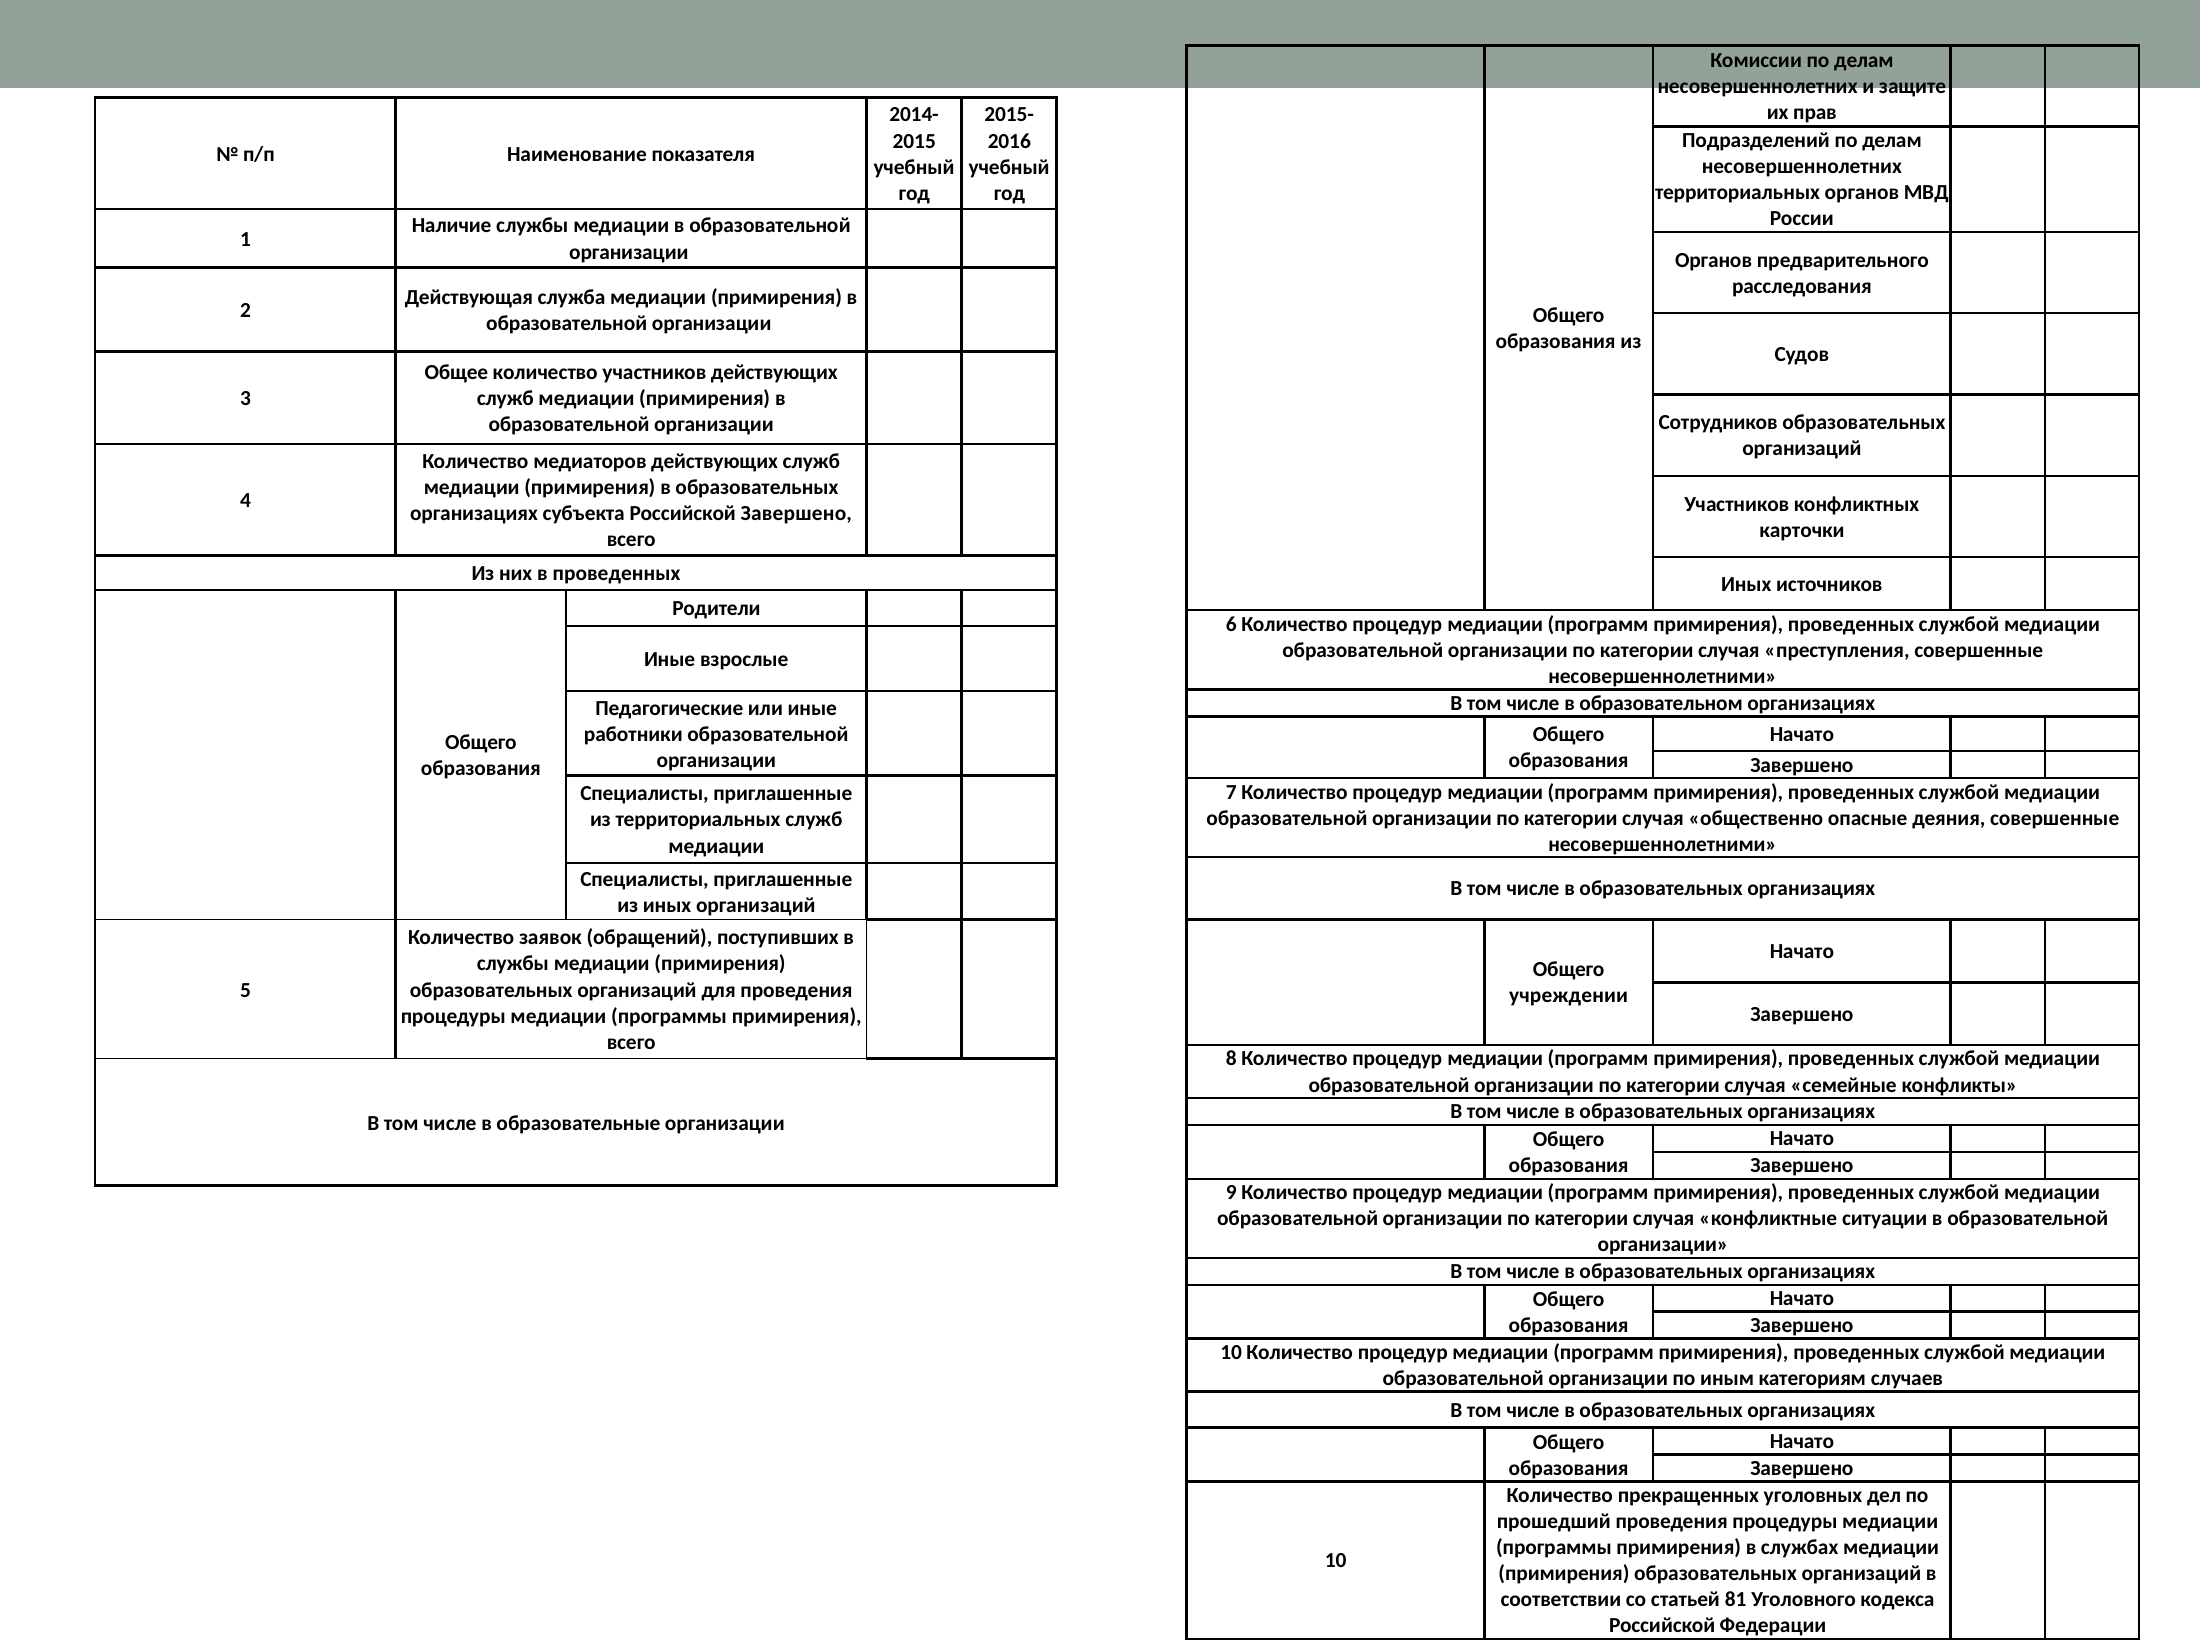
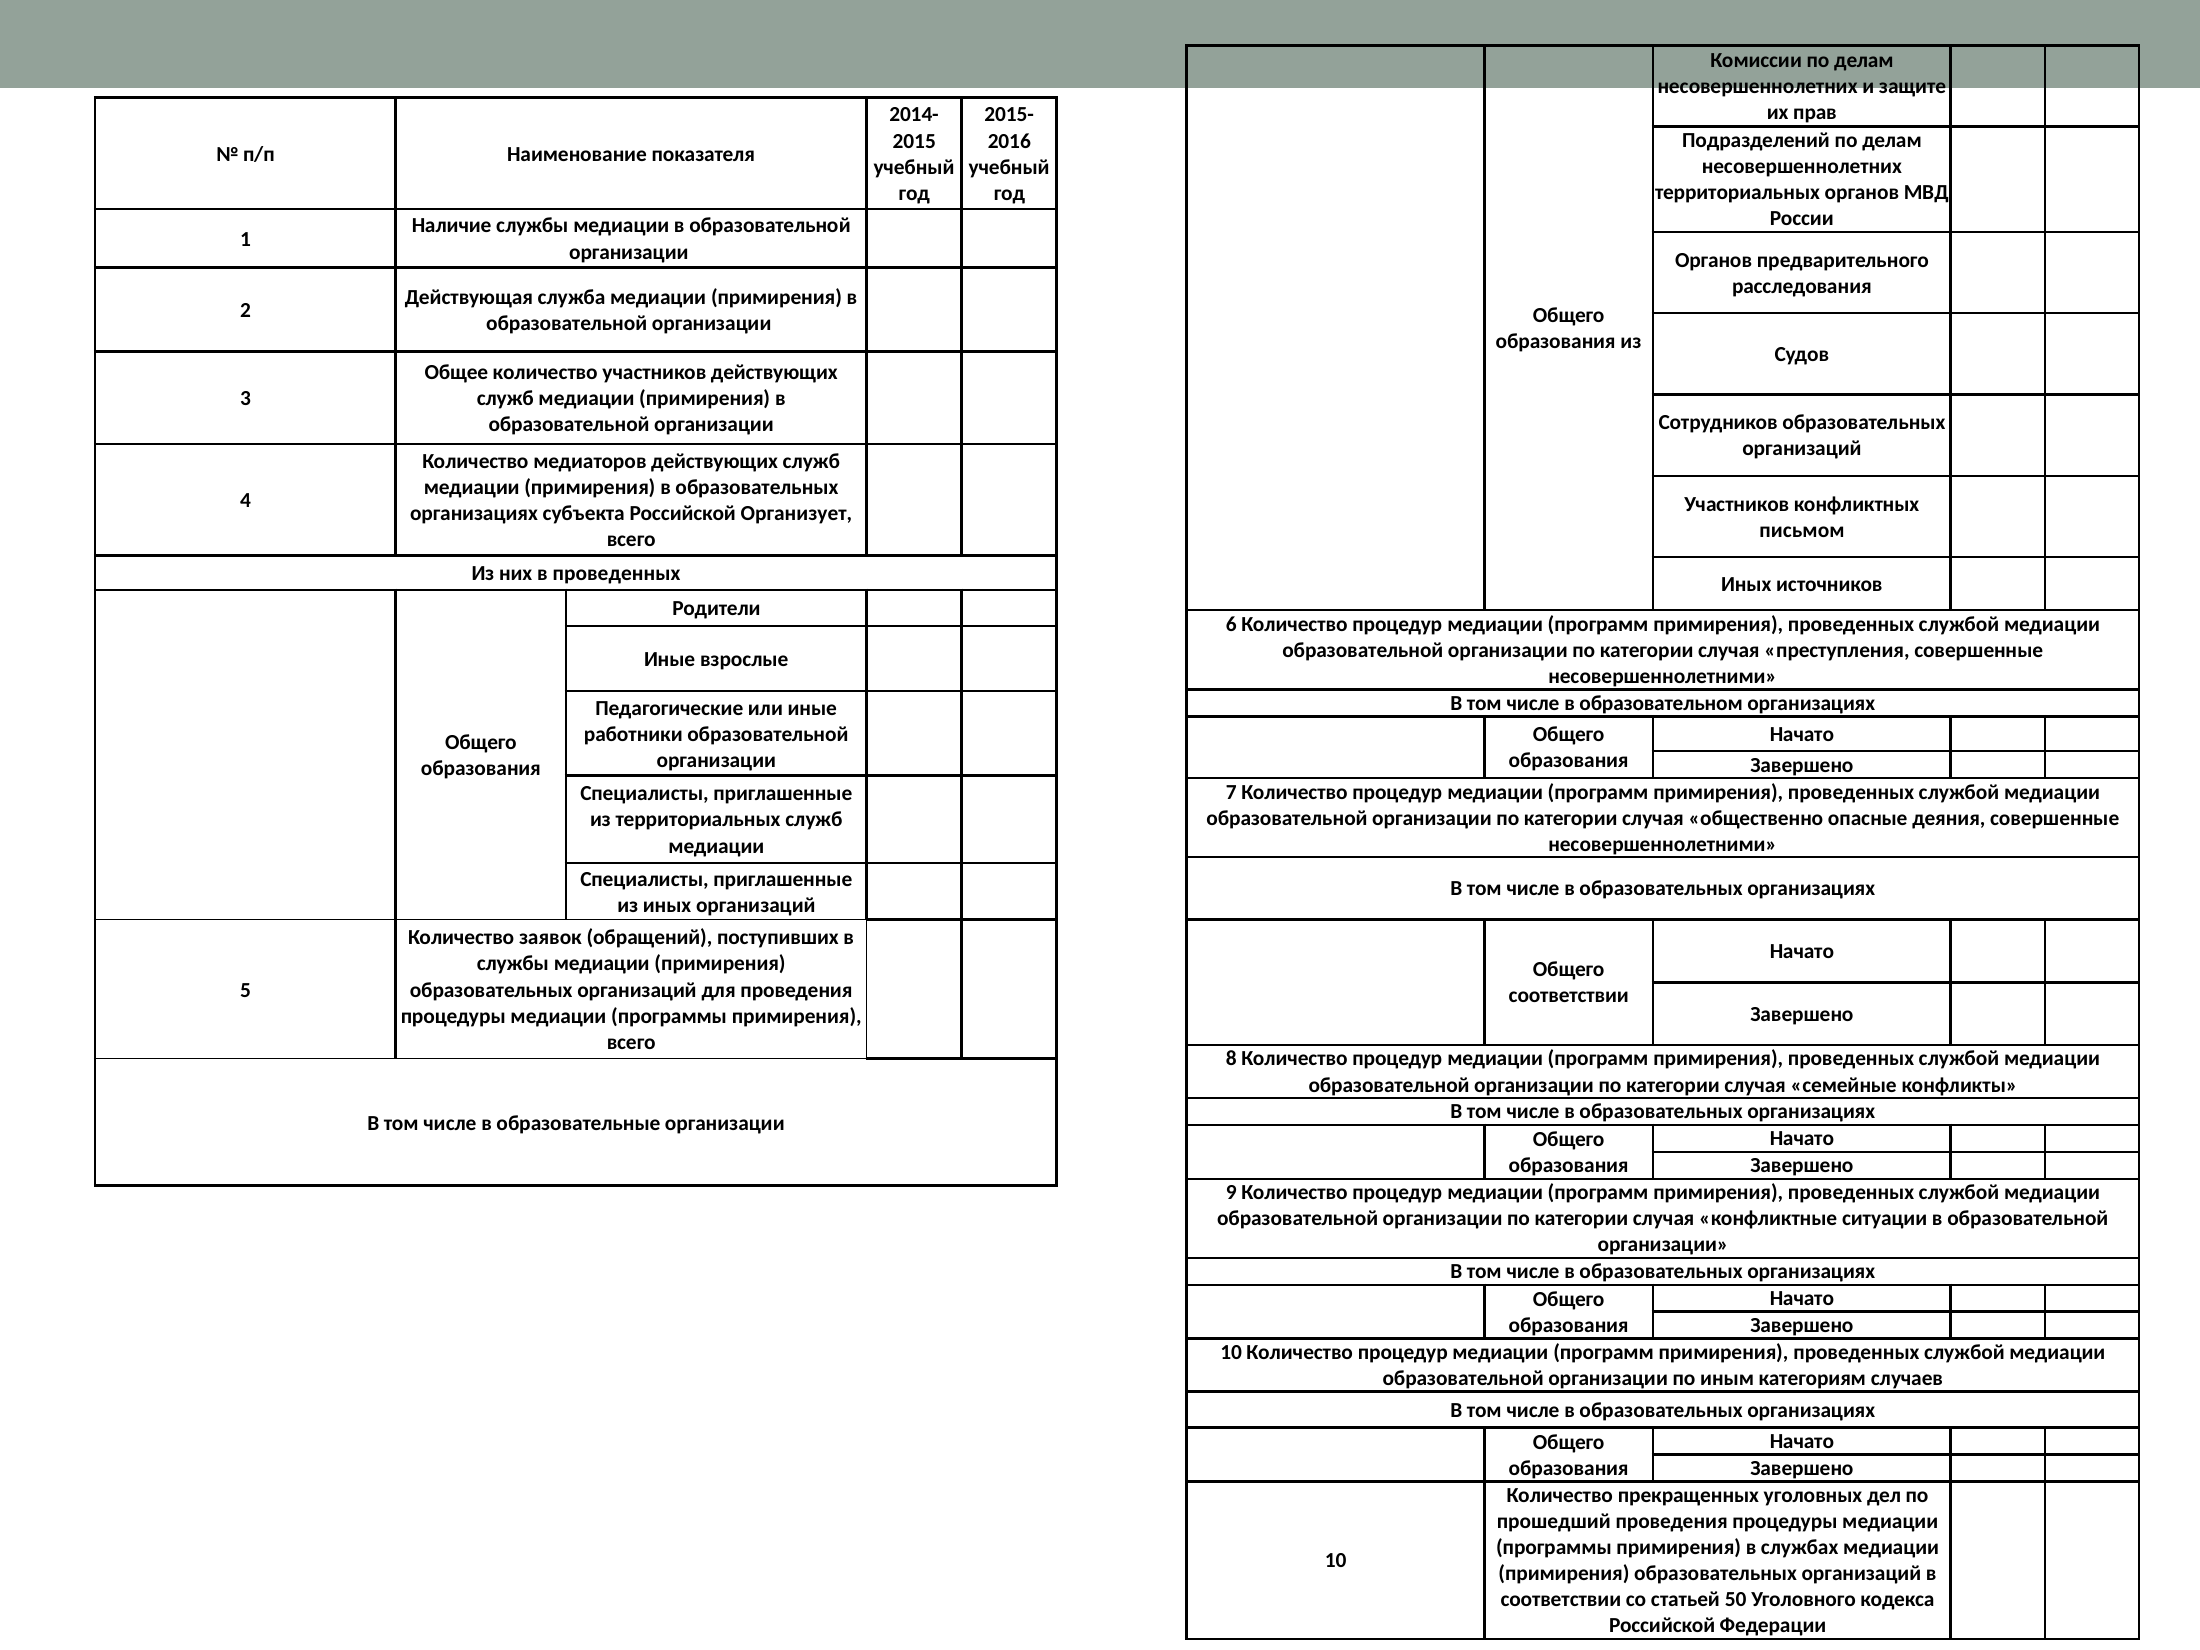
Российской Завершено: Завершено -> Организует
карточки: карточки -> письмом
учреждении at (1569, 996): учреждении -> соответствии
81: 81 -> 50
